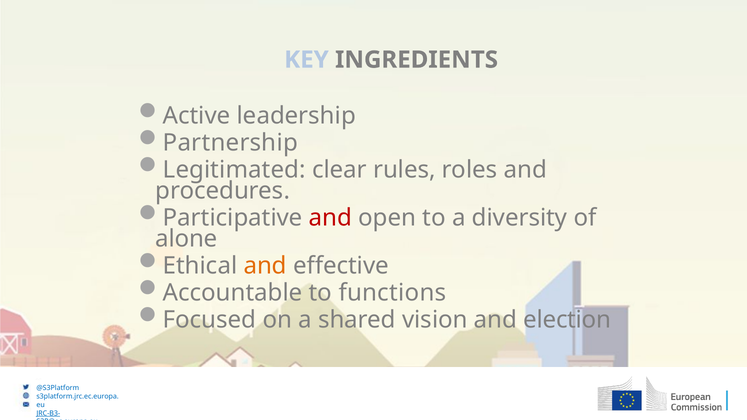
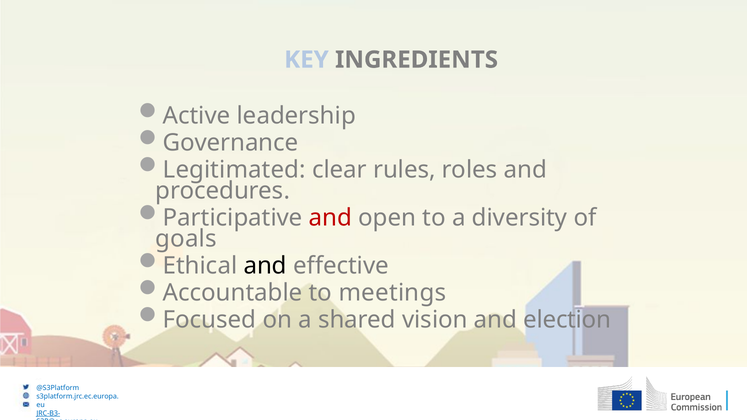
Partnership: Partnership -> Governance
alone: alone -> goals
and at (265, 266) colour: orange -> black
functions: functions -> meetings
